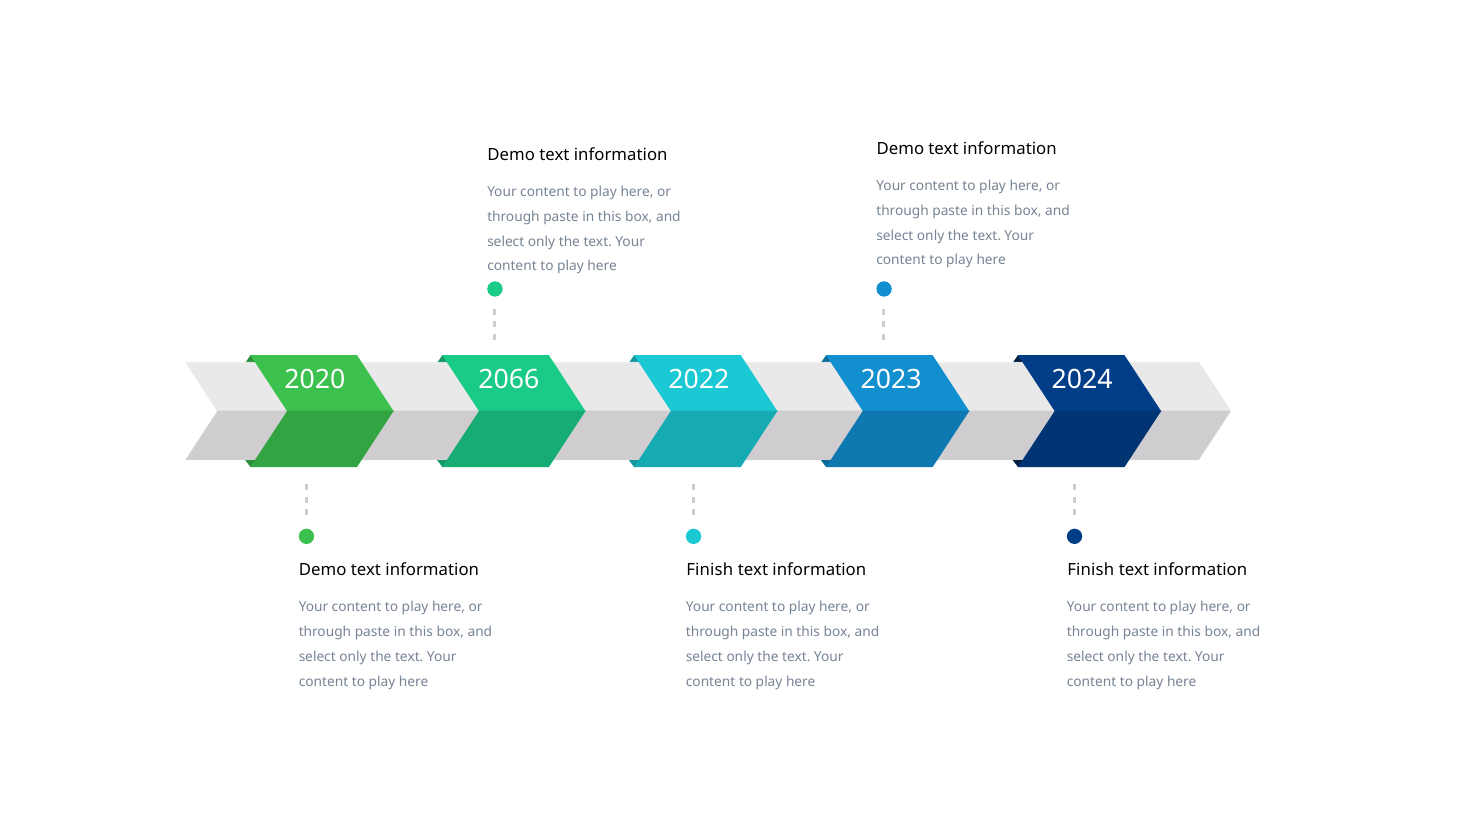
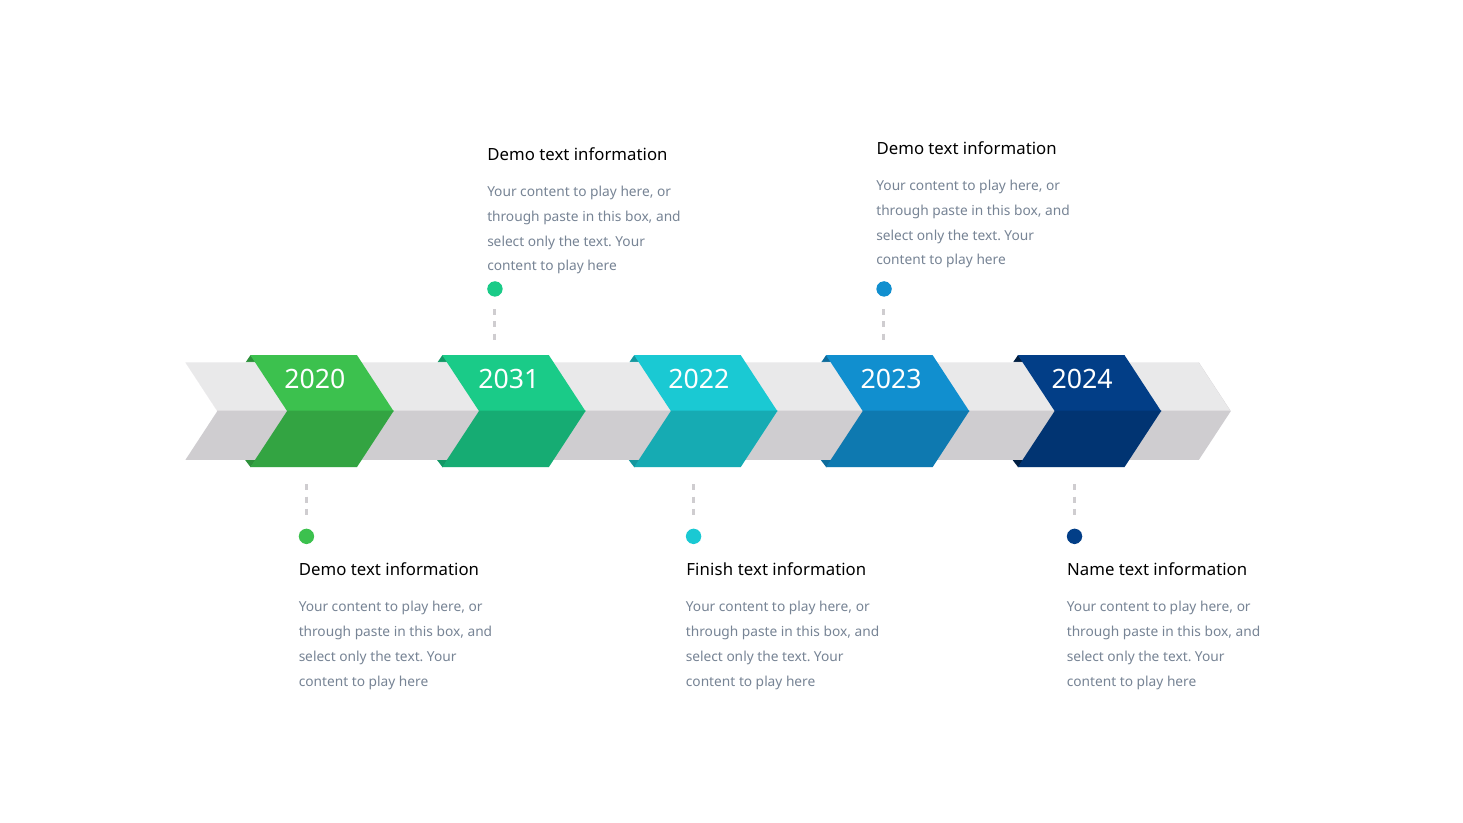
2066: 2066 -> 2031
Finish at (1091, 570): Finish -> Name
